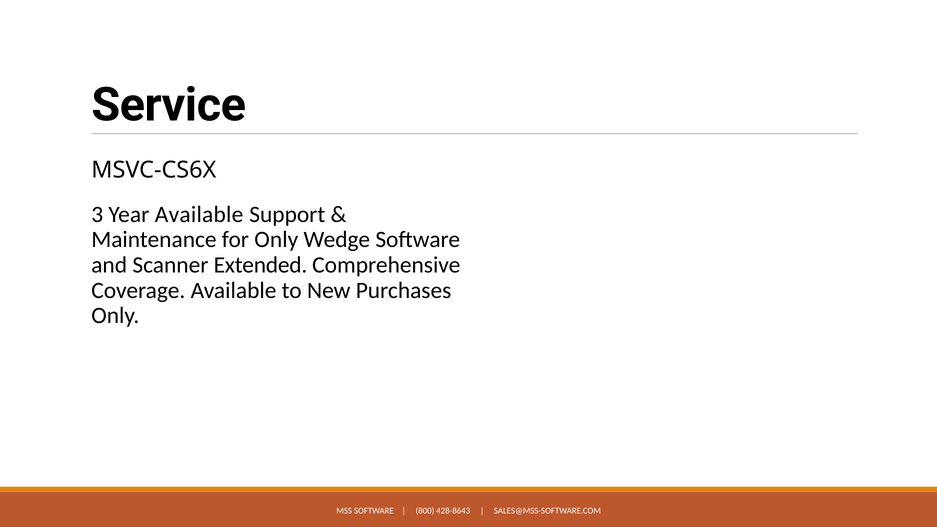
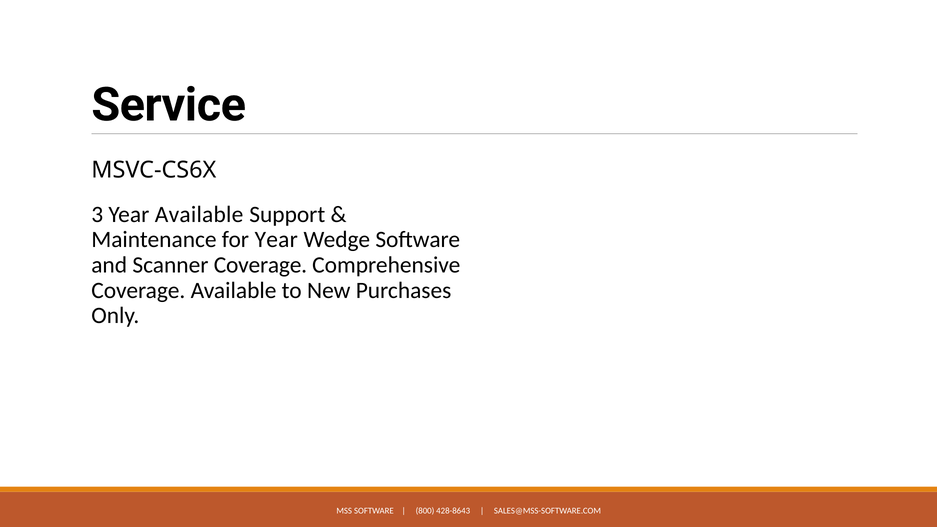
for Only: Only -> Year
Scanner Extended: Extended -> Coverage
